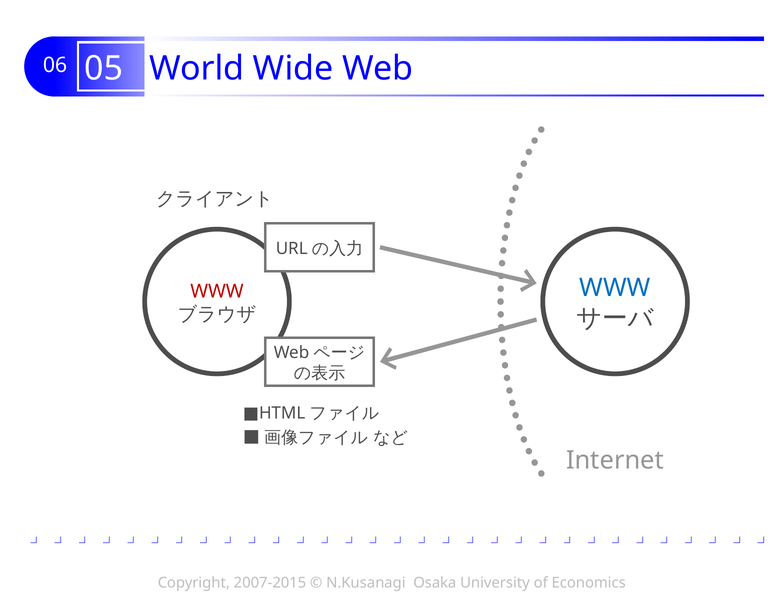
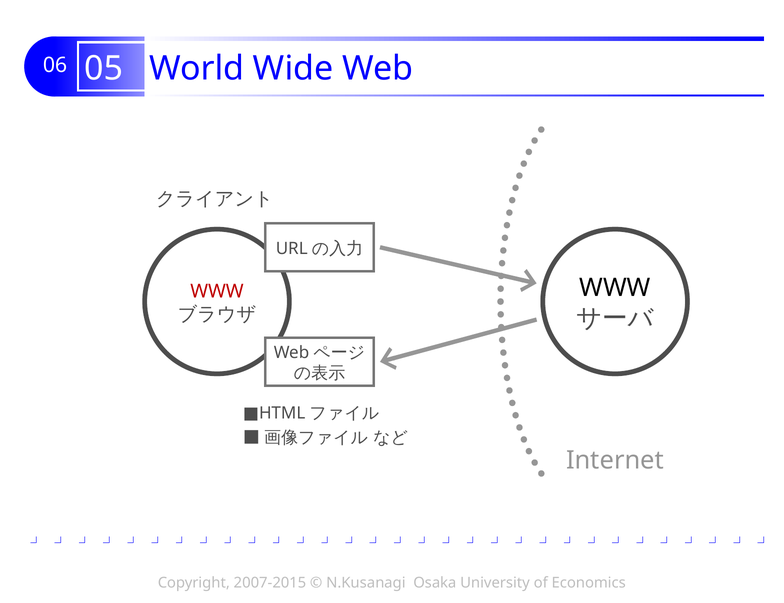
WWW at (615, 288) colour: blue -> black
